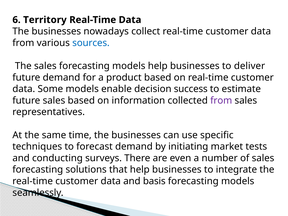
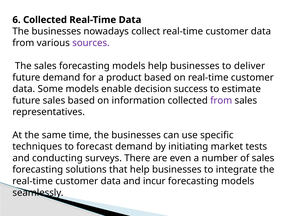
6 Territory: Territory -> Collected
sources colour: blue -> purple
basis: basis -> incur
